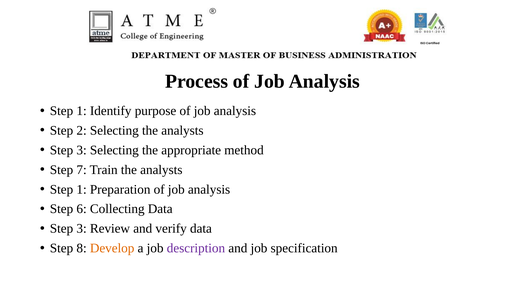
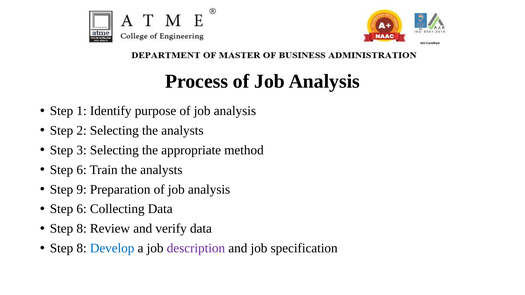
7 at (82, 170): 7 -> 6
1 at (82, 190): 1 -> 9
3 at (82, 229): 3 -> 8
Develop colour: orange -> blue
